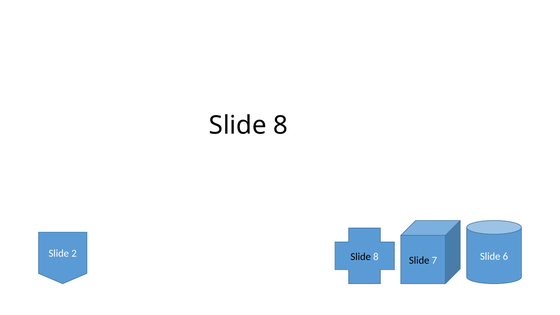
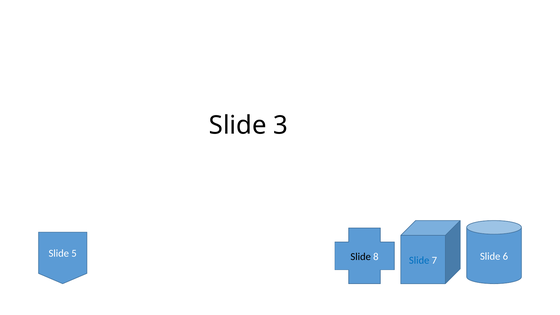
8 at (280, 125): 8 -> 3
2: 2 -> 5
Slide at (419, 260) colour: black -> blue
